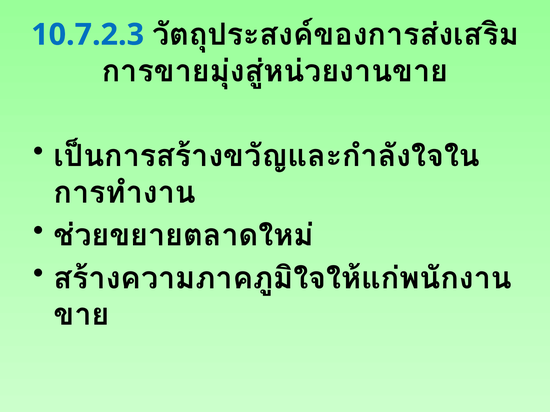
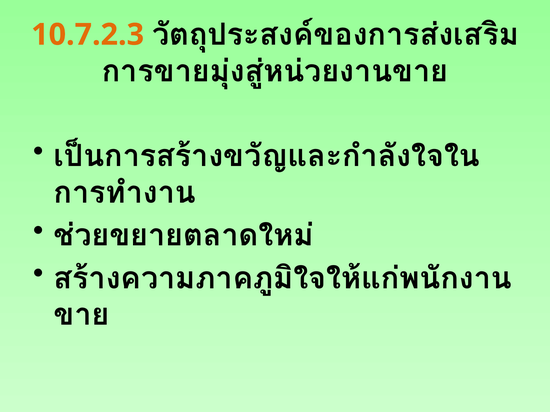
10.7.2.3 colour: blue -> orange
